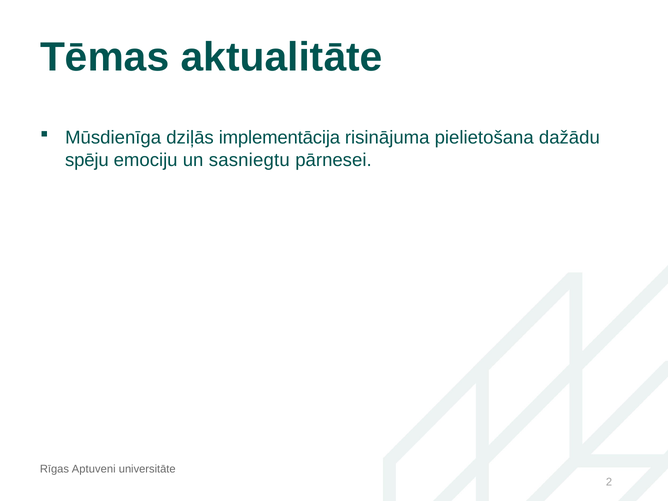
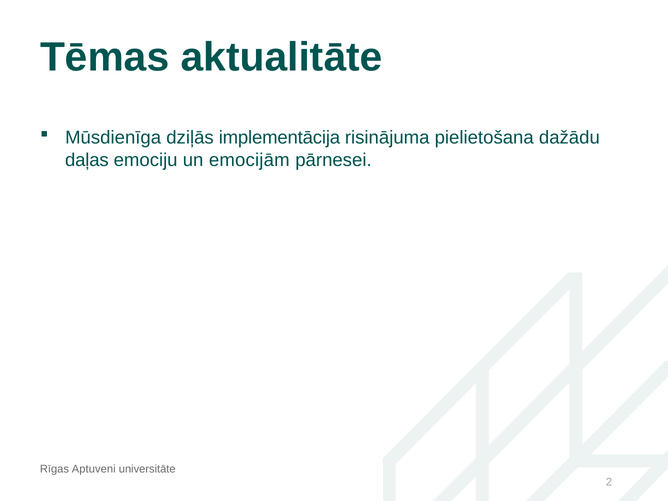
spēju: spēju -> daļas
sasniegtu: sasniegtu -> emocijām
